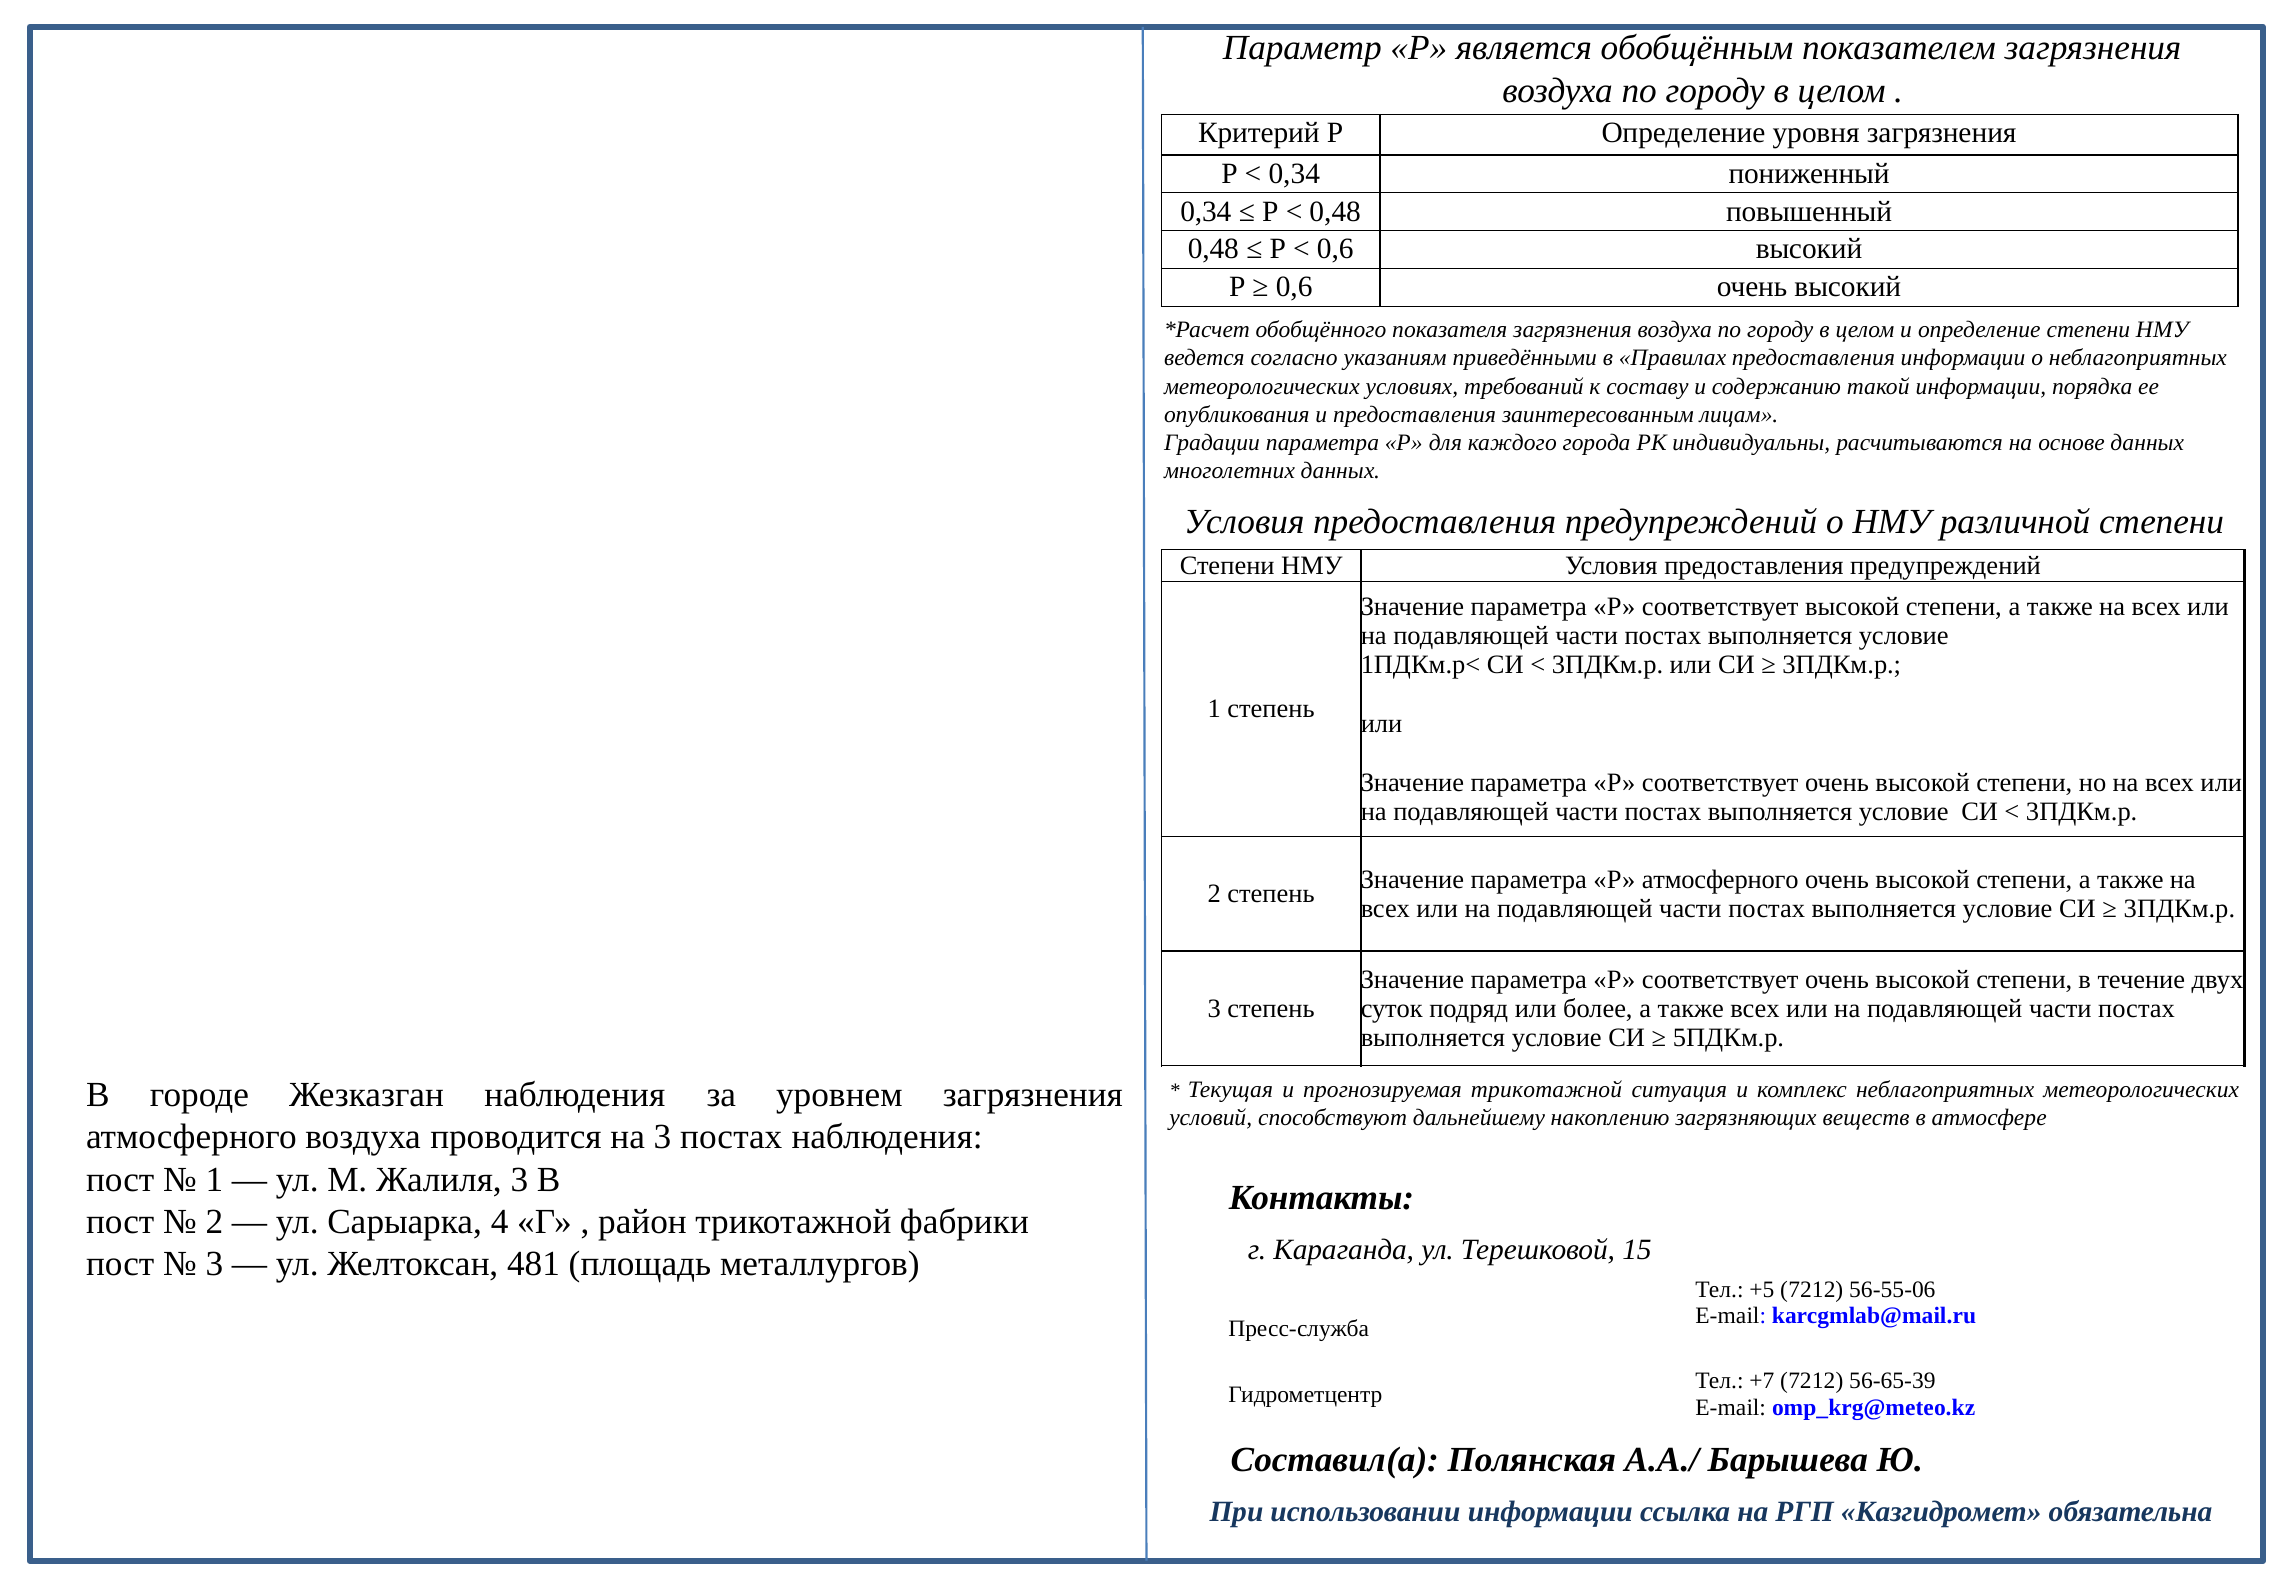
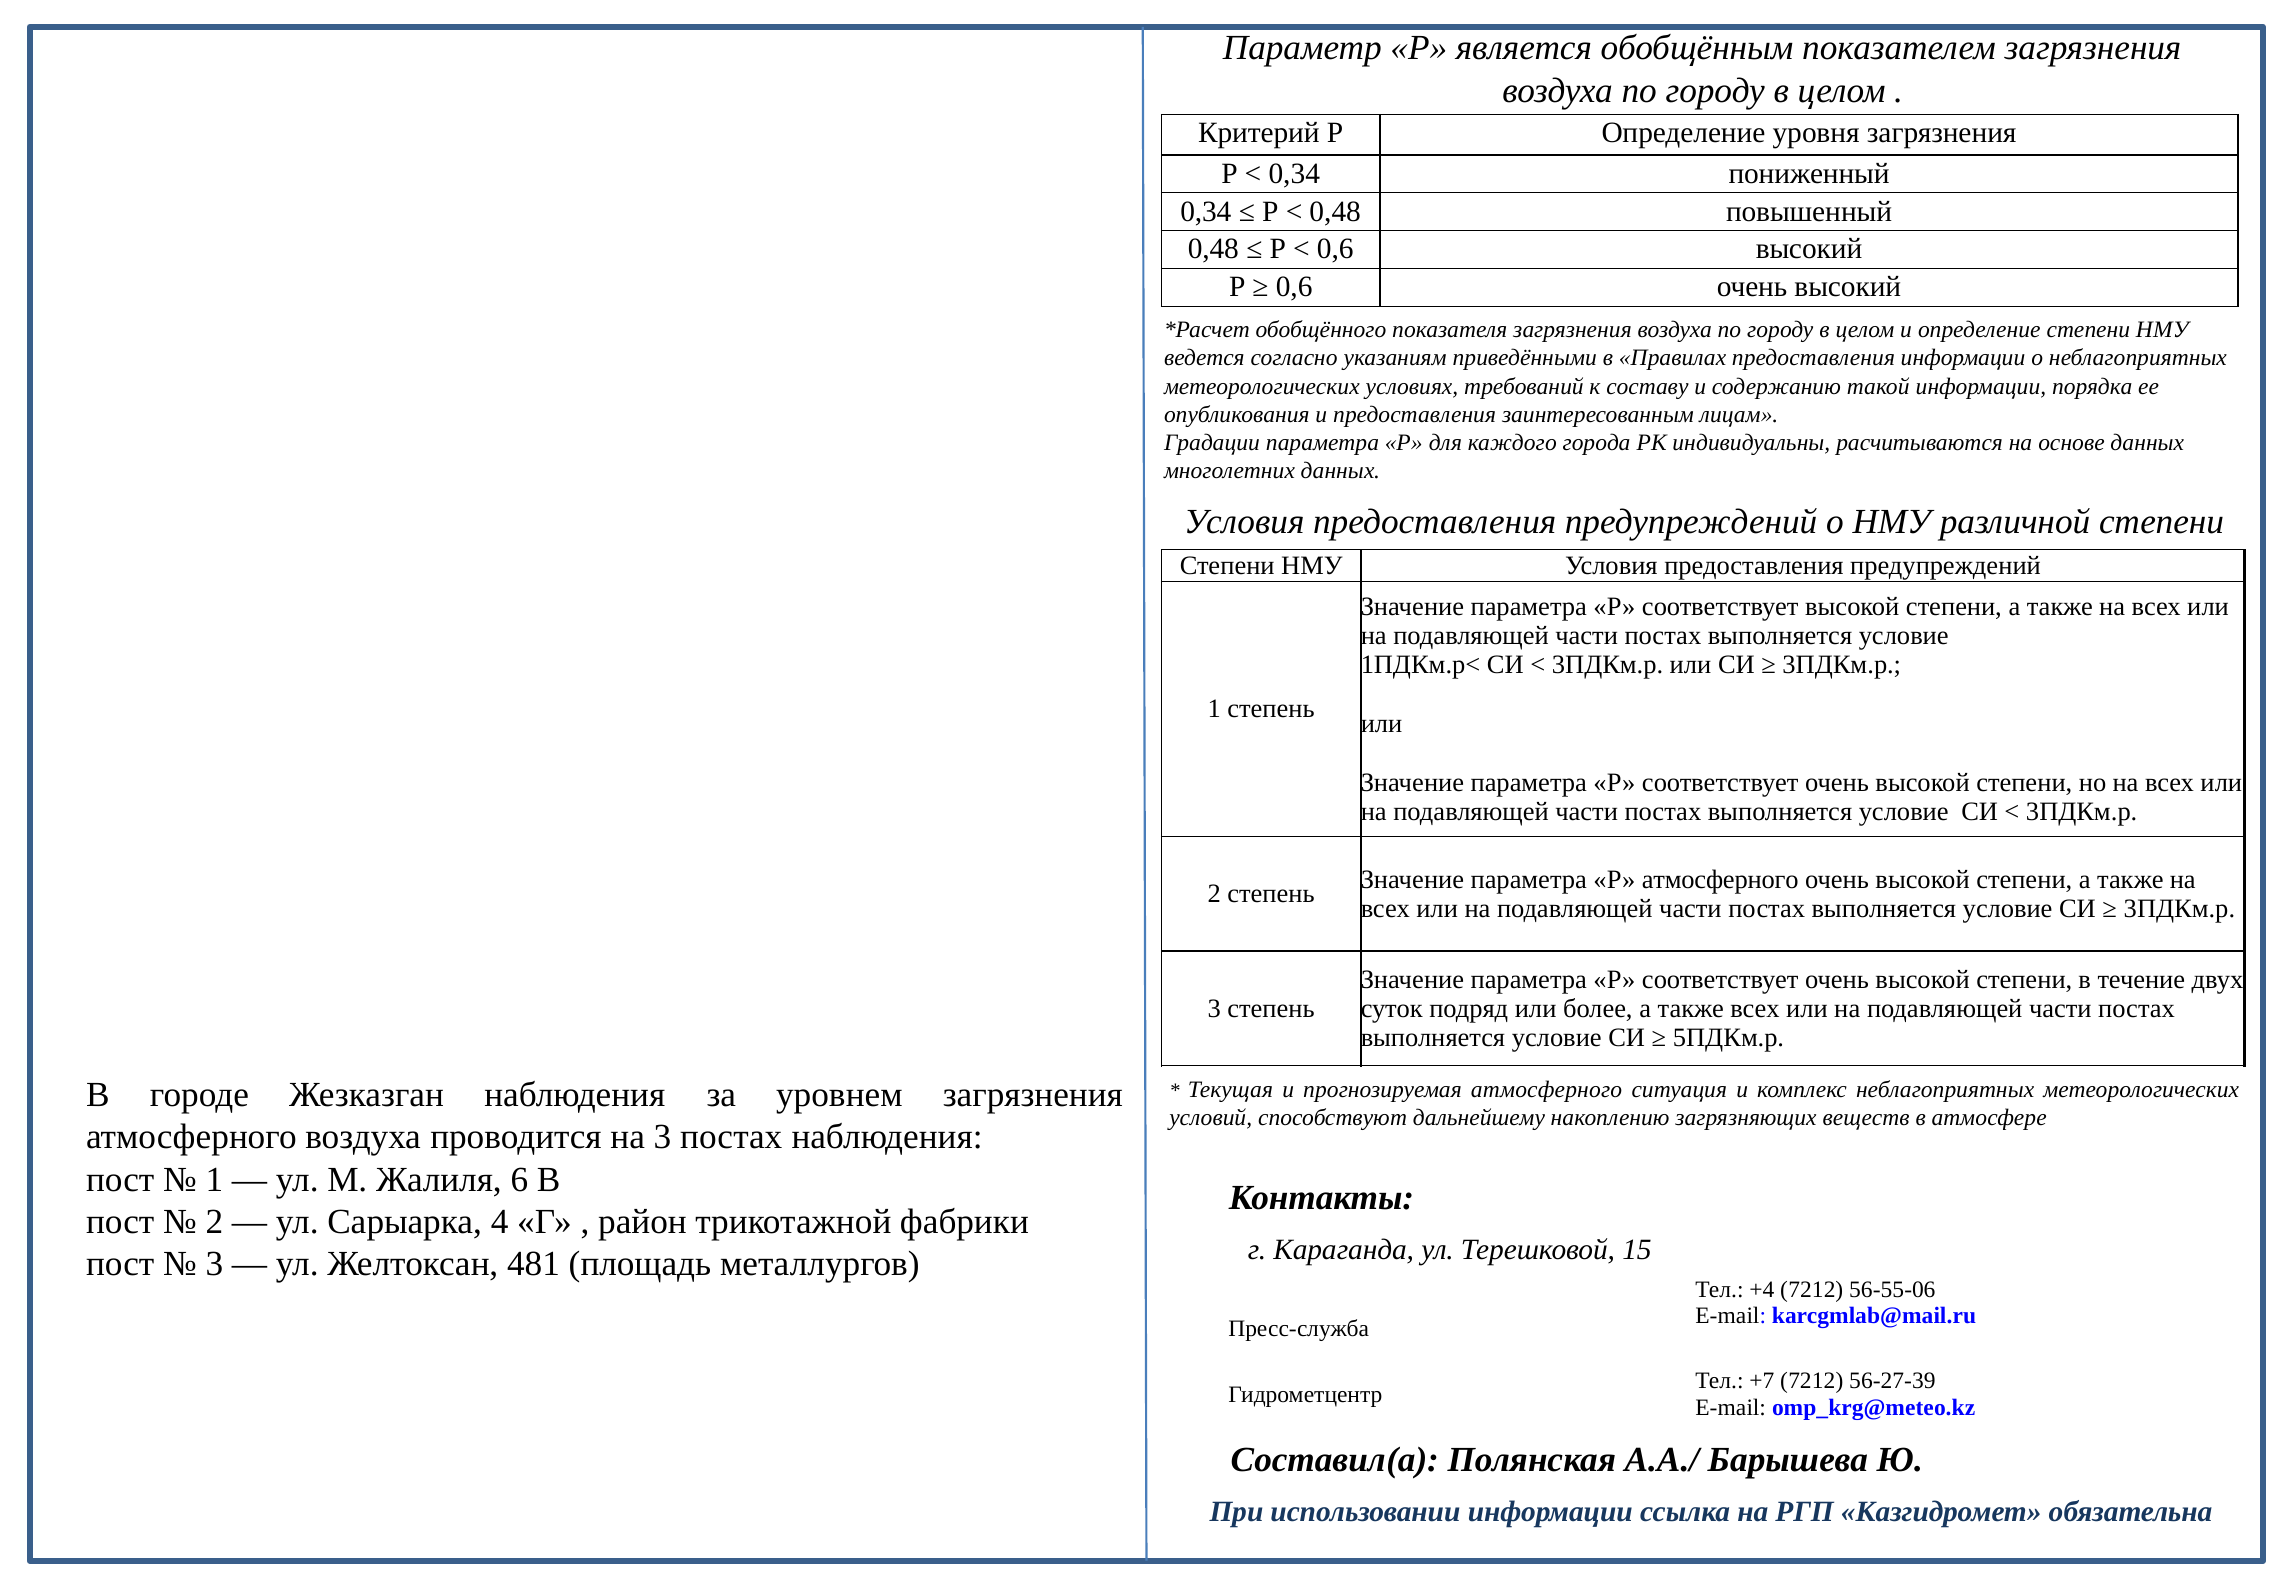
прогнозируемая трикотажной: трикотажной -> атмосферного
Жалиля 3: 3 -> 6
+5: +5 -> +4
56-65-39: 56-65-39 -> 56-27-39
